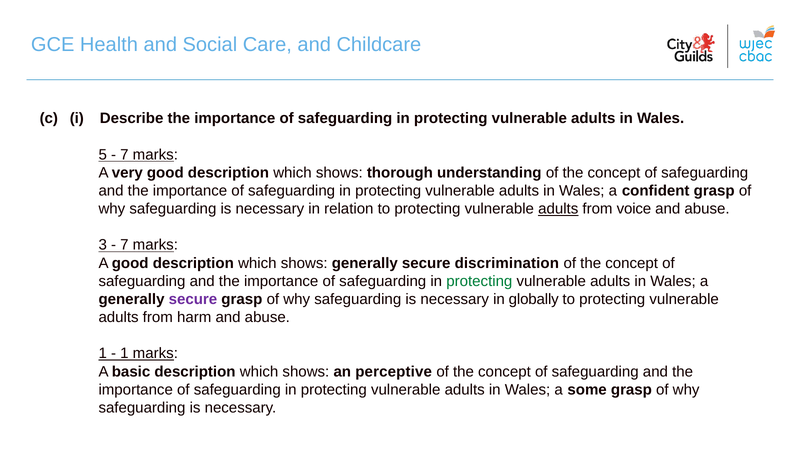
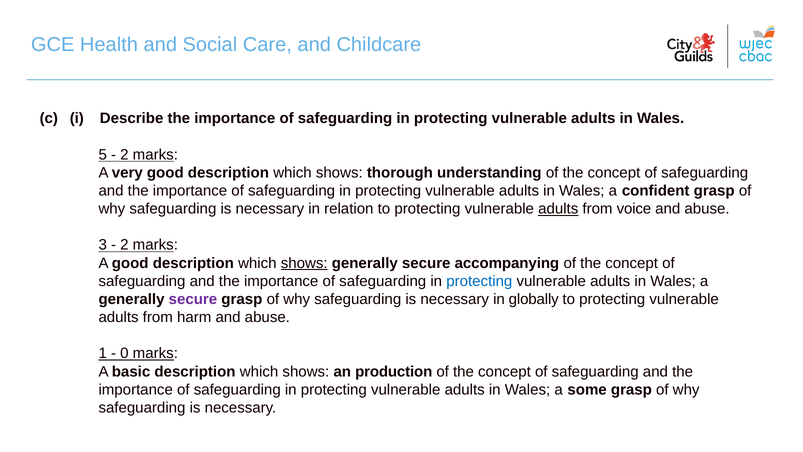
7 at (124, 155): 7 -> 2
7 at (124, 245): 7 -> 2
shows at (304, 263) underline: none -> present
discrimination: discrimination -> accompanying
protecting at (479, 281) colour: green -> blue
1 at (124, 353): 1 -> 0
perceptive: perceptive -> production
